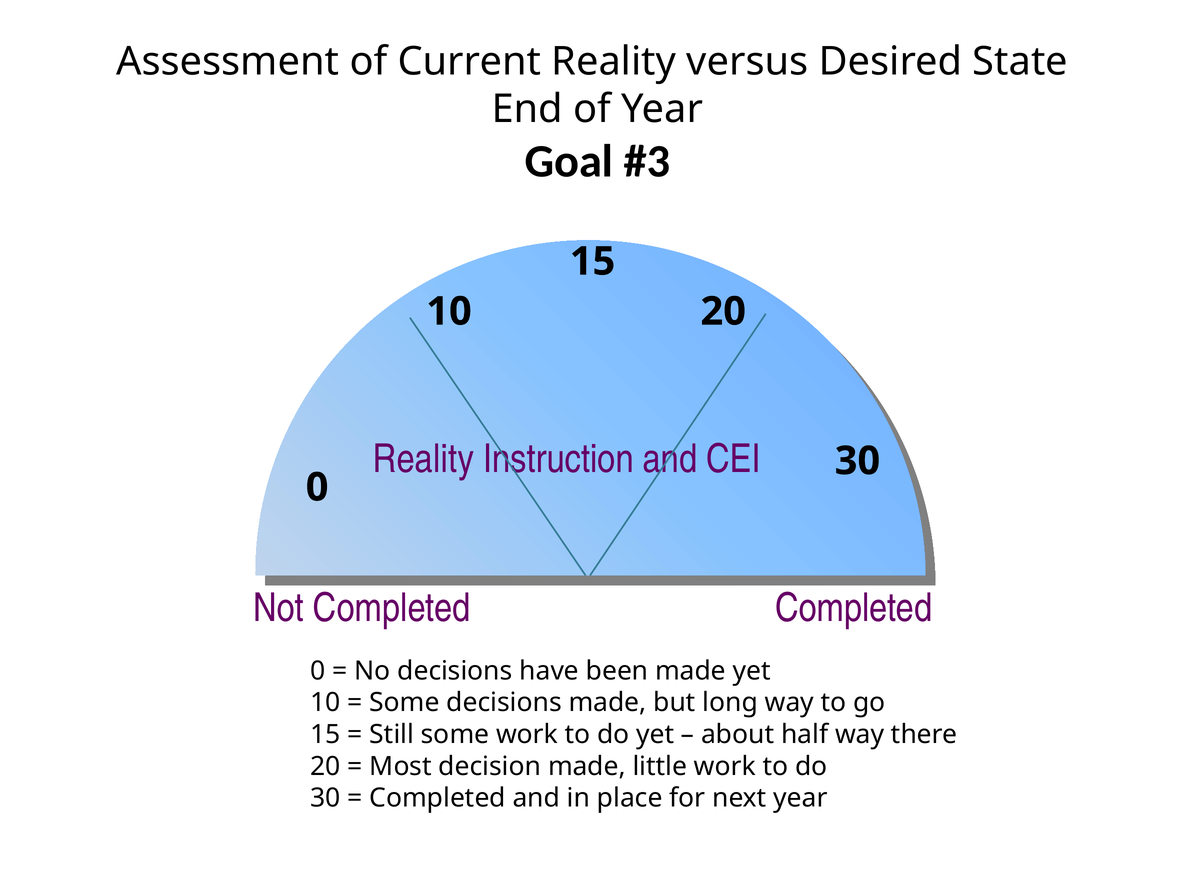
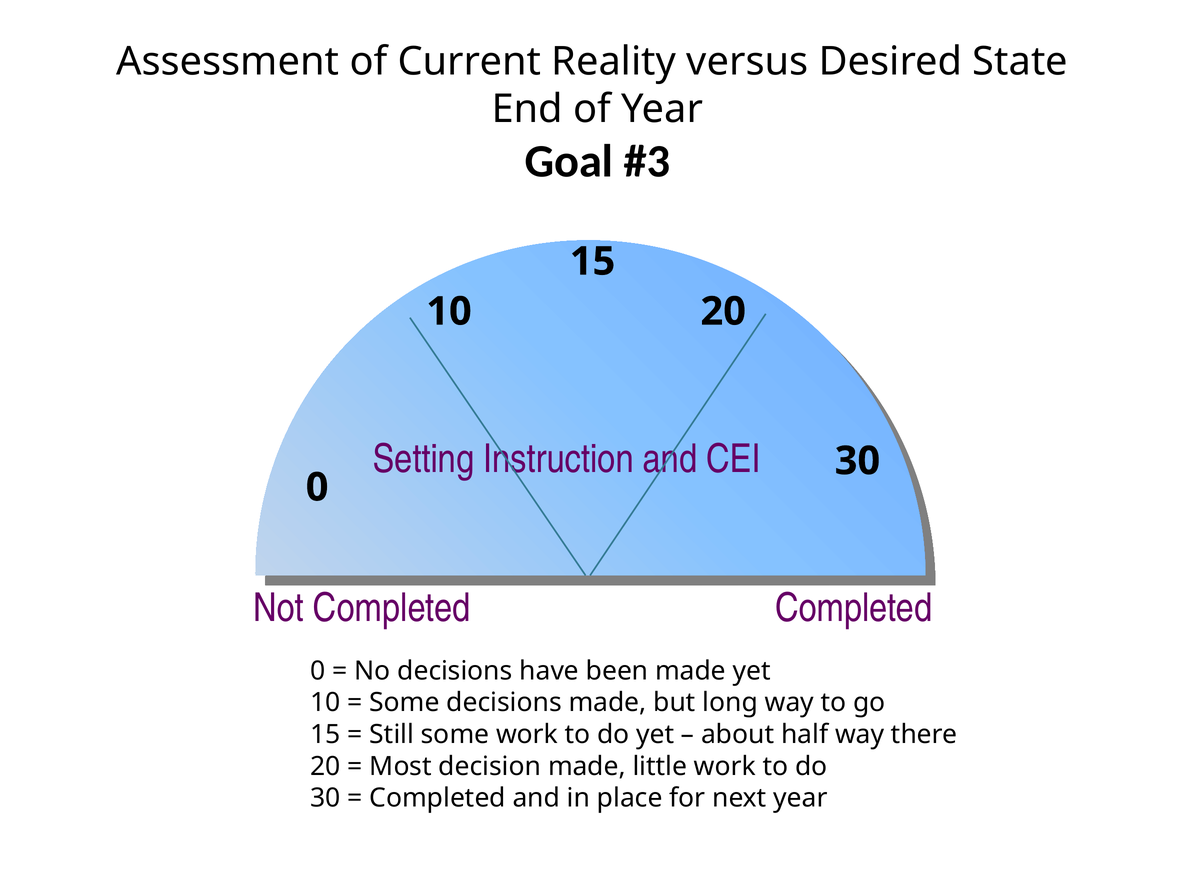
Reality at (423, 459): Reality -> Setting
